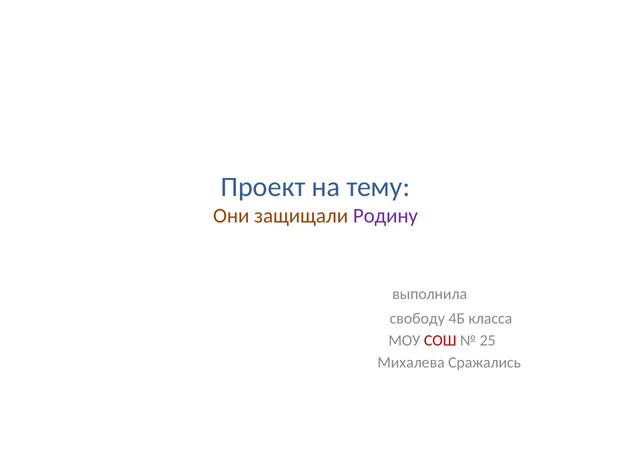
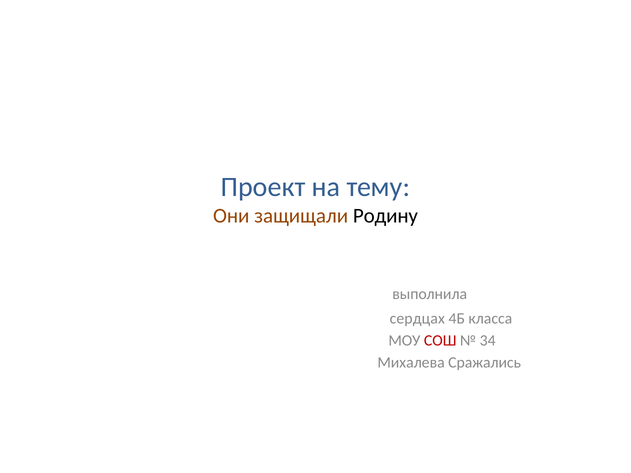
Родину colour: purple -> black
свободу: свободу -> сердцах
25: 25 -> 34
